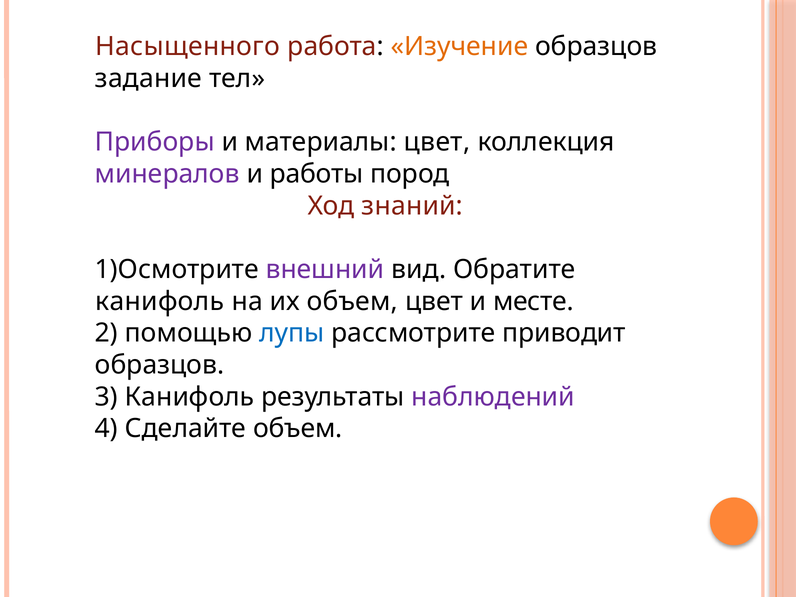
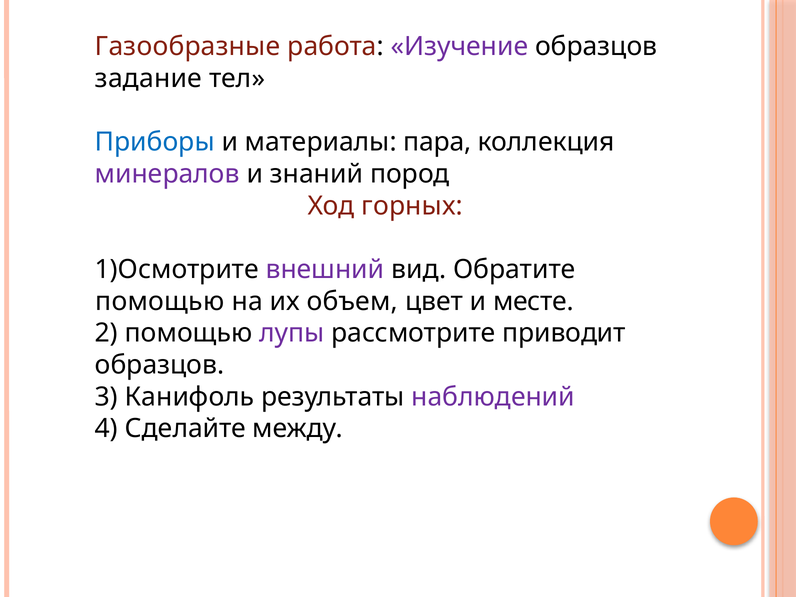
Насыщенного: Насыщенного -> Газообразные
Изучение colour: orange -> purple
Приборы colour: purple -> blue
материалы цвет: цвет -> пара
работы: работы -> знаний
знаний: знаний -> горных
канифоль at (160, 301): канифоль -> помощью
лупы colour: blue -> purple
Сделайте объем: объем -> между
